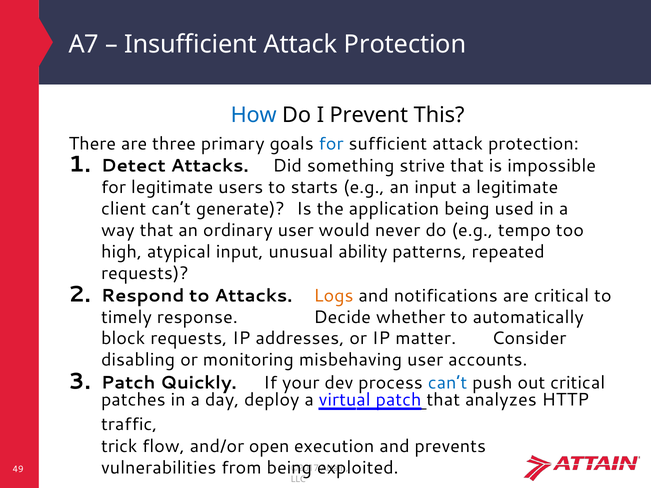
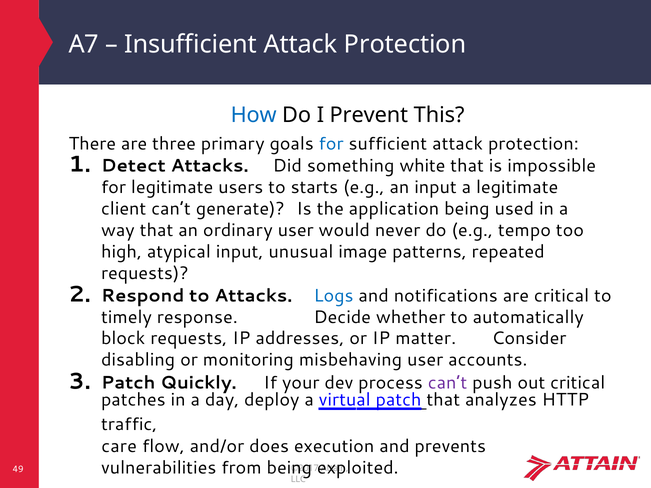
strive: strive -> white
ability: ability -> image
Logs colour: orange -> blue
can’t at (448, 383) colour: blue -> purple
trick: trick -> care
open: open -> does
